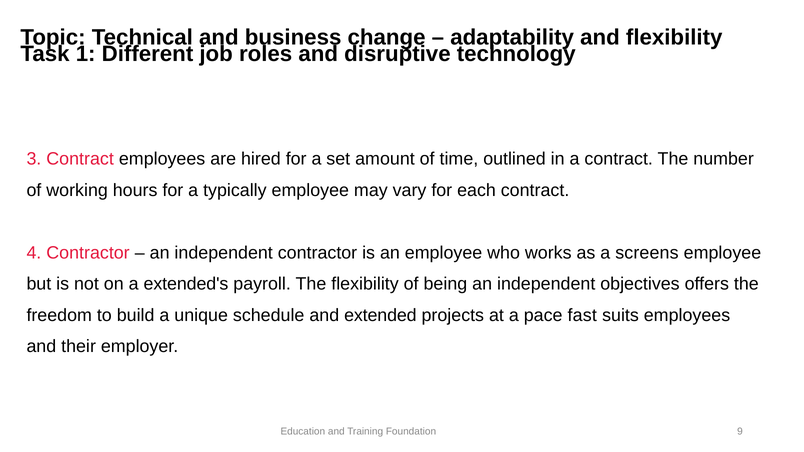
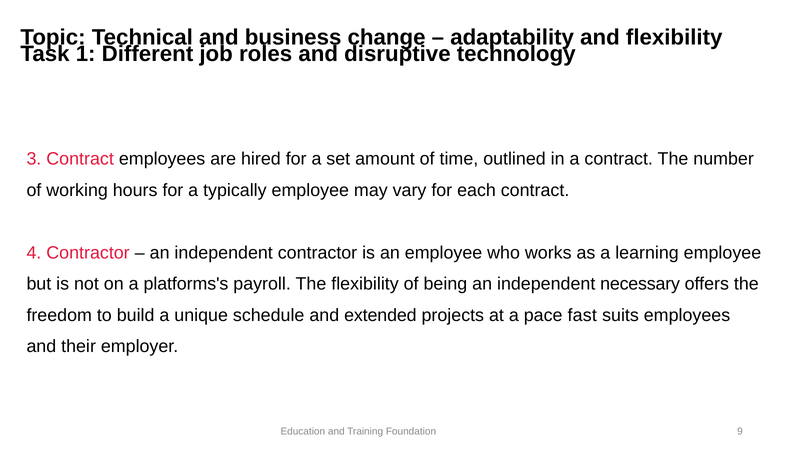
screens: screens -> learning
extended's: extended's -> platforms's
objectives: objectives -> necessary
